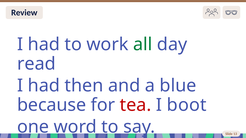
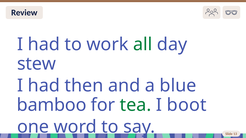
read: read -> stew
because: because -> bamboo
tea colour: red -> green
